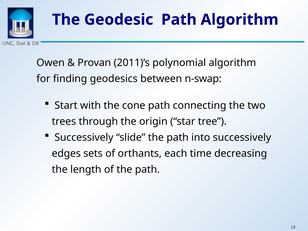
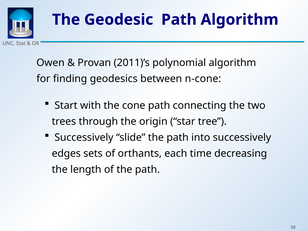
n-swap: n-swap -> n-cone
